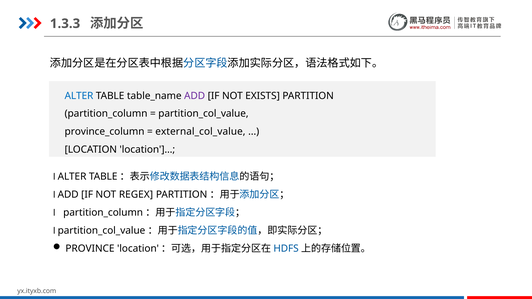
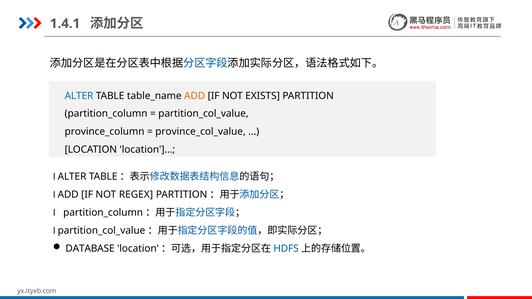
1.3.3: 1.3.3 -> 1.4.1
ADD at (195, 96) colour: purple -> orange
external_col_value: external_col_value -> province_col_value
PROVINCE: PROVINCE -> DATABASE
